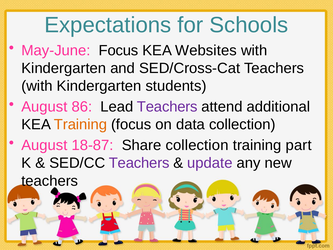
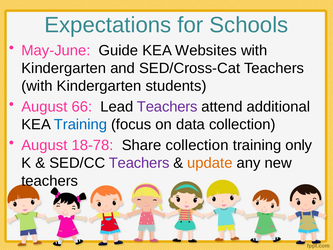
May-June Focus: Focus -> Guide
86: 86 -> 66
Training at (80, 124) colour: orange -> blue
18-87: 18-87 -> 18-78
part: part -> only
update colour: purple -> orange
